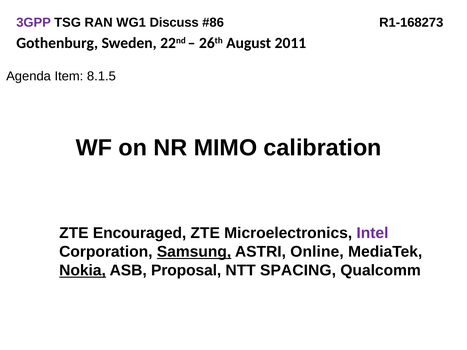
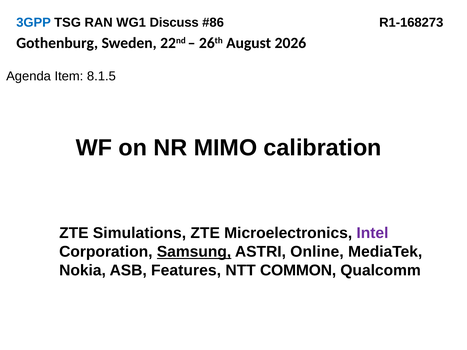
3GPP colour: purple -> blue
2011: 2011 -> 2026
Encouraged: Encouraged -> Simulations
Nokia underline: present -> none
Proposal: Proposal -> Features
SPACING: SPACING -> COMMON
